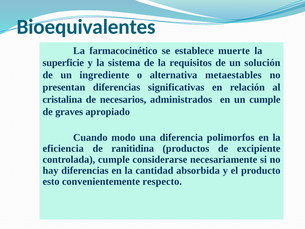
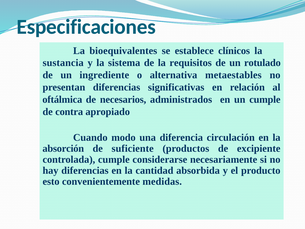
Bioequivalentes: Bioequivalentes -> Especificaciones
farmacocinético: farmacocinético -> bioequivalentes
muerte: muerte -> clínicos
superficie: superficie -> sustancia
solución: solución -> rotulado
cristalina: cristalina -> oftálmica
graves: graves -> contra
polimorfos: polimorfos -> circulación
eficiencia: eficiencia -> absorción
ranitidina: ranitidina -> suficiente
respecto: respecto -> medidas
